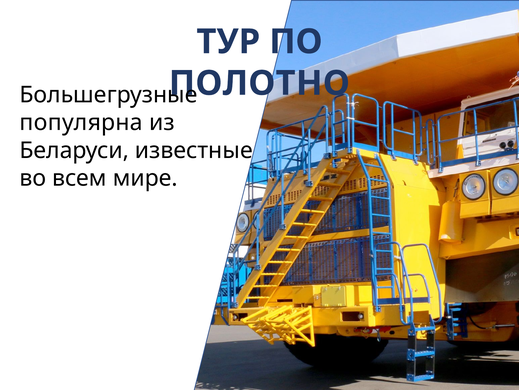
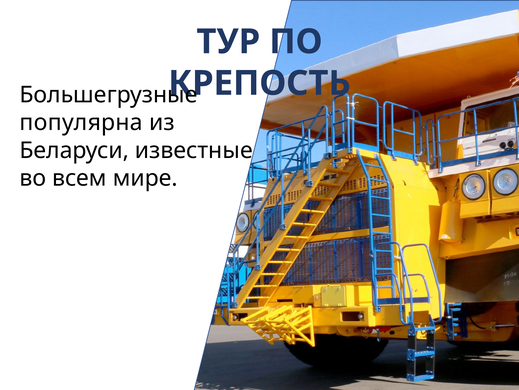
ПОЛОТНО: ПОЛОТНО -> КРЕПОСТЬ
